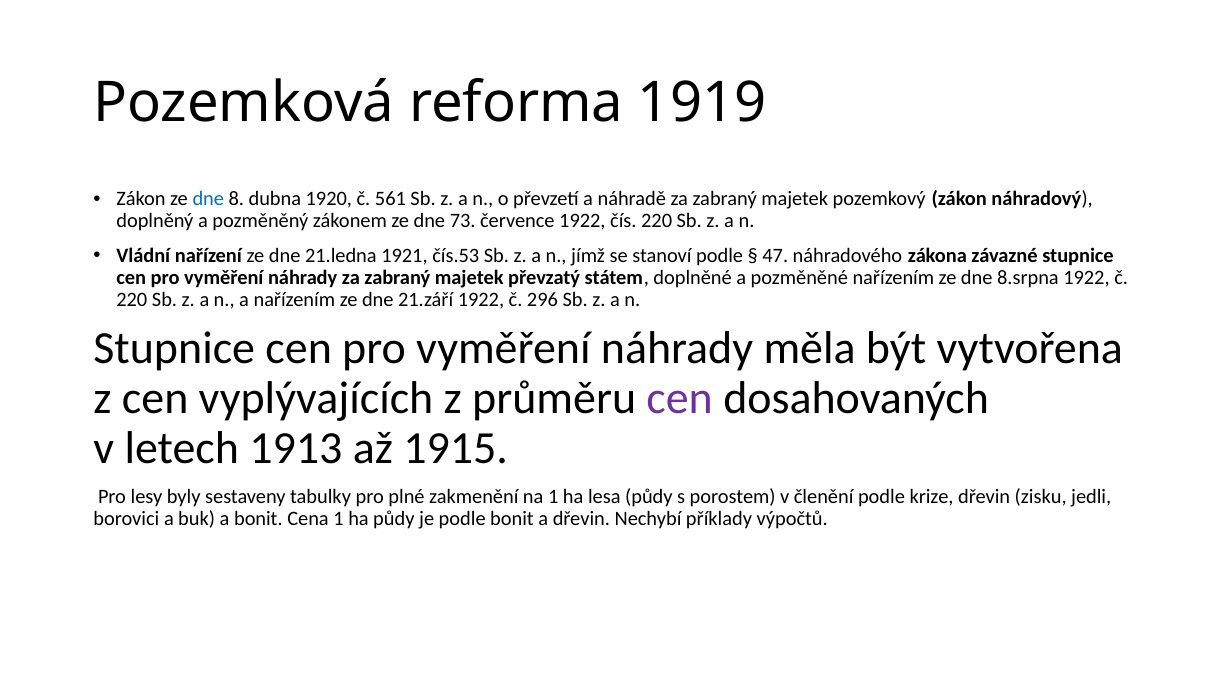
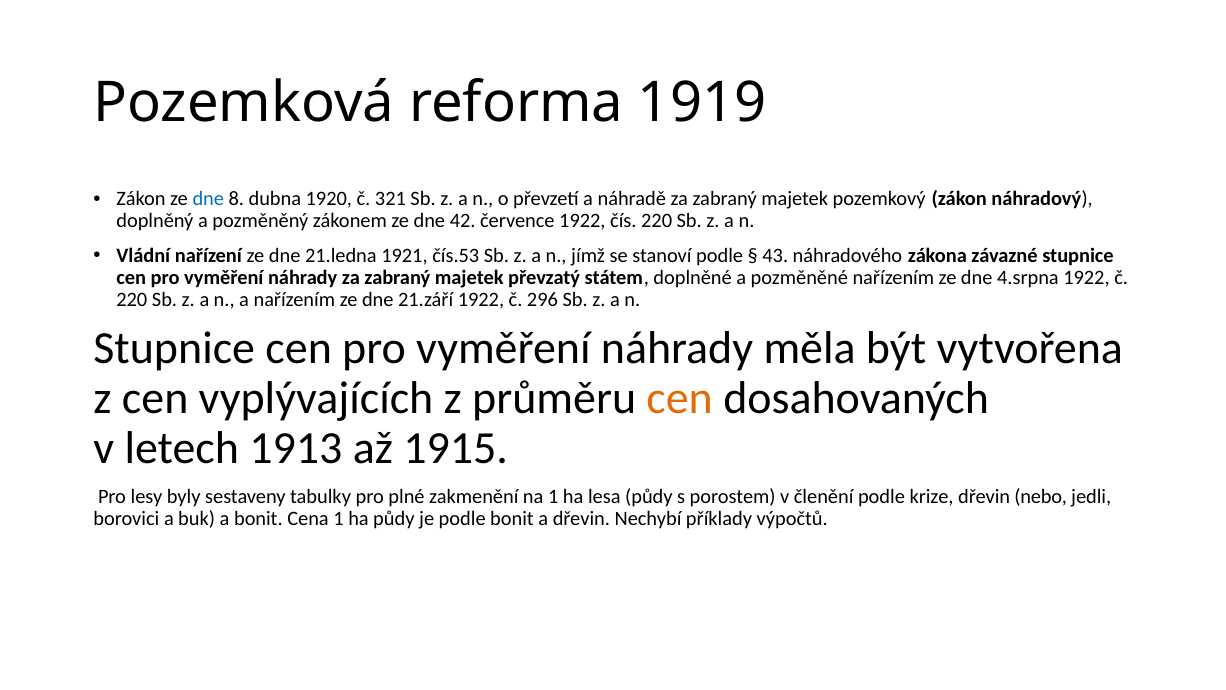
561: 561 -> 321
73: 73 -> 42
47: 47 -> 43
8.srpna: 8.srpna -> 4.srpna
cen at (680, 398) colour: purple -> orange
zisku: zisku -> nebo
